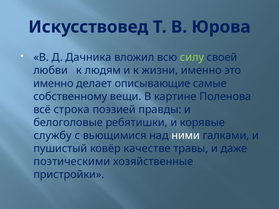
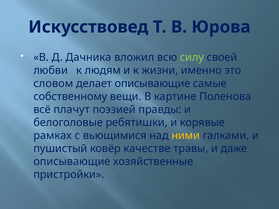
именно at (53, 84): именно -> словом
строка: строка -> плачут
службу: службу -> рамках
ними colour: white -> yellow
поэтическими at (72, 162): поэтическими -> описывающие
